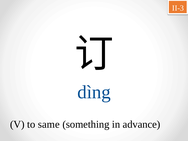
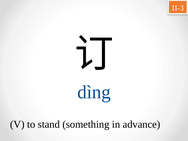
same: same -> stand
